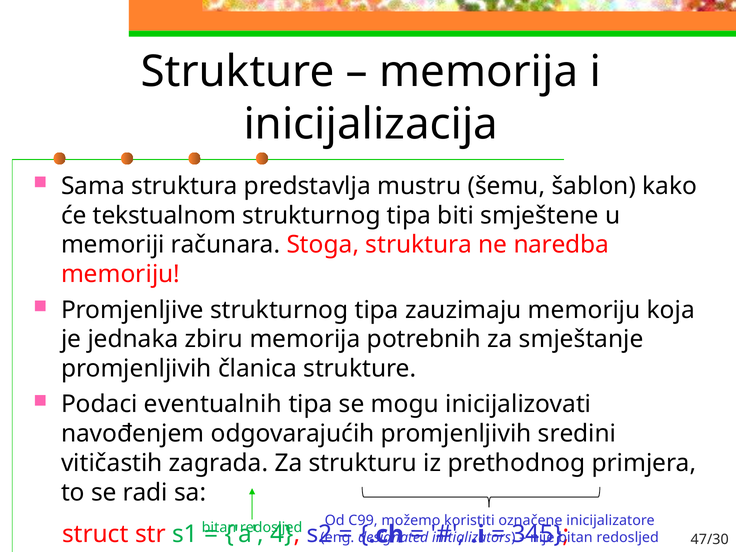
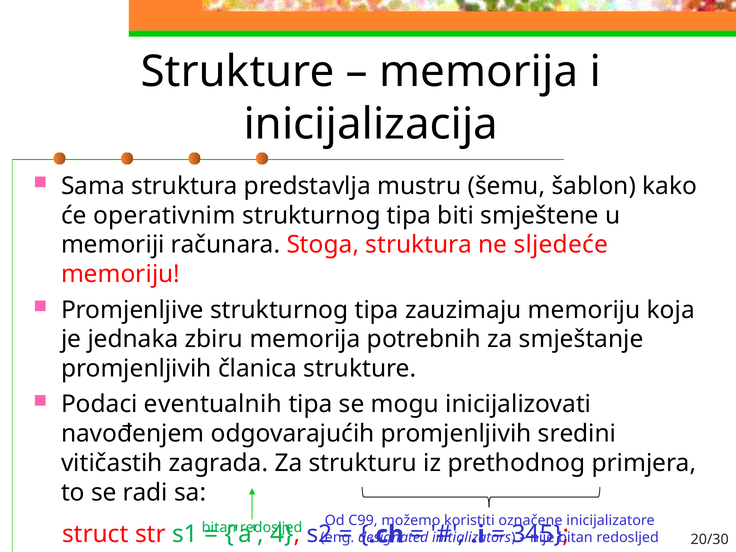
tekstualnom: tekstualnom -> operativnim
naredba: naredba -> sljedeće
47/30: 47/30 -> 20/30
